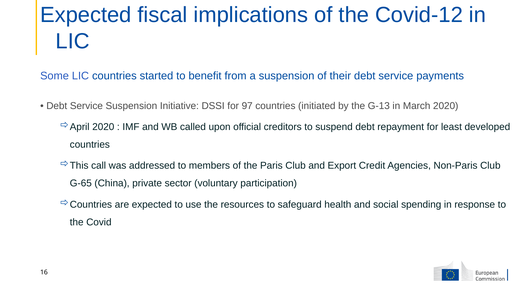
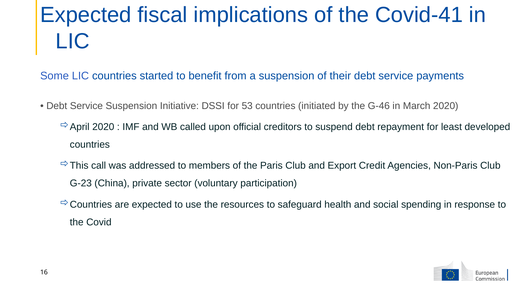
Covid-12: Covid-12 -> Covid-41
97: 97 -> 53
G-13: G-13 -> G-46
G-65: G-65 -> G-23
